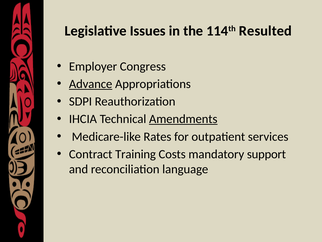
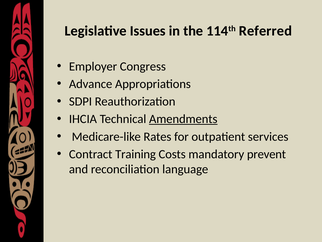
Resulted: Resulted -> Referred
Advance underline: present -> none
support: support -> prevent
